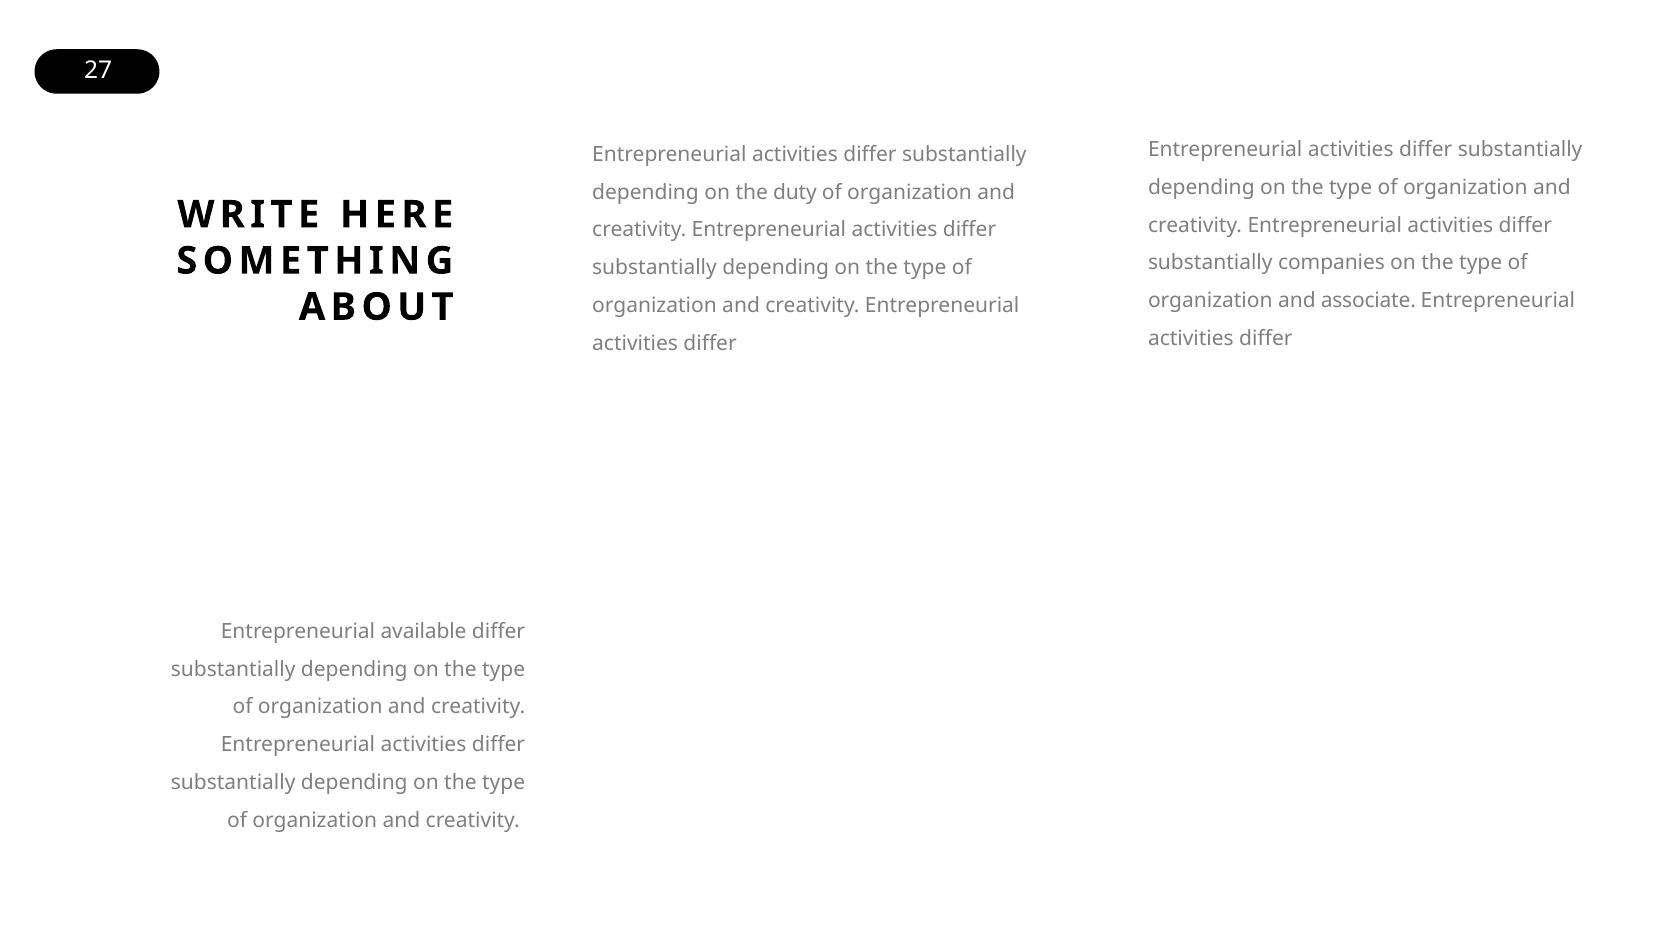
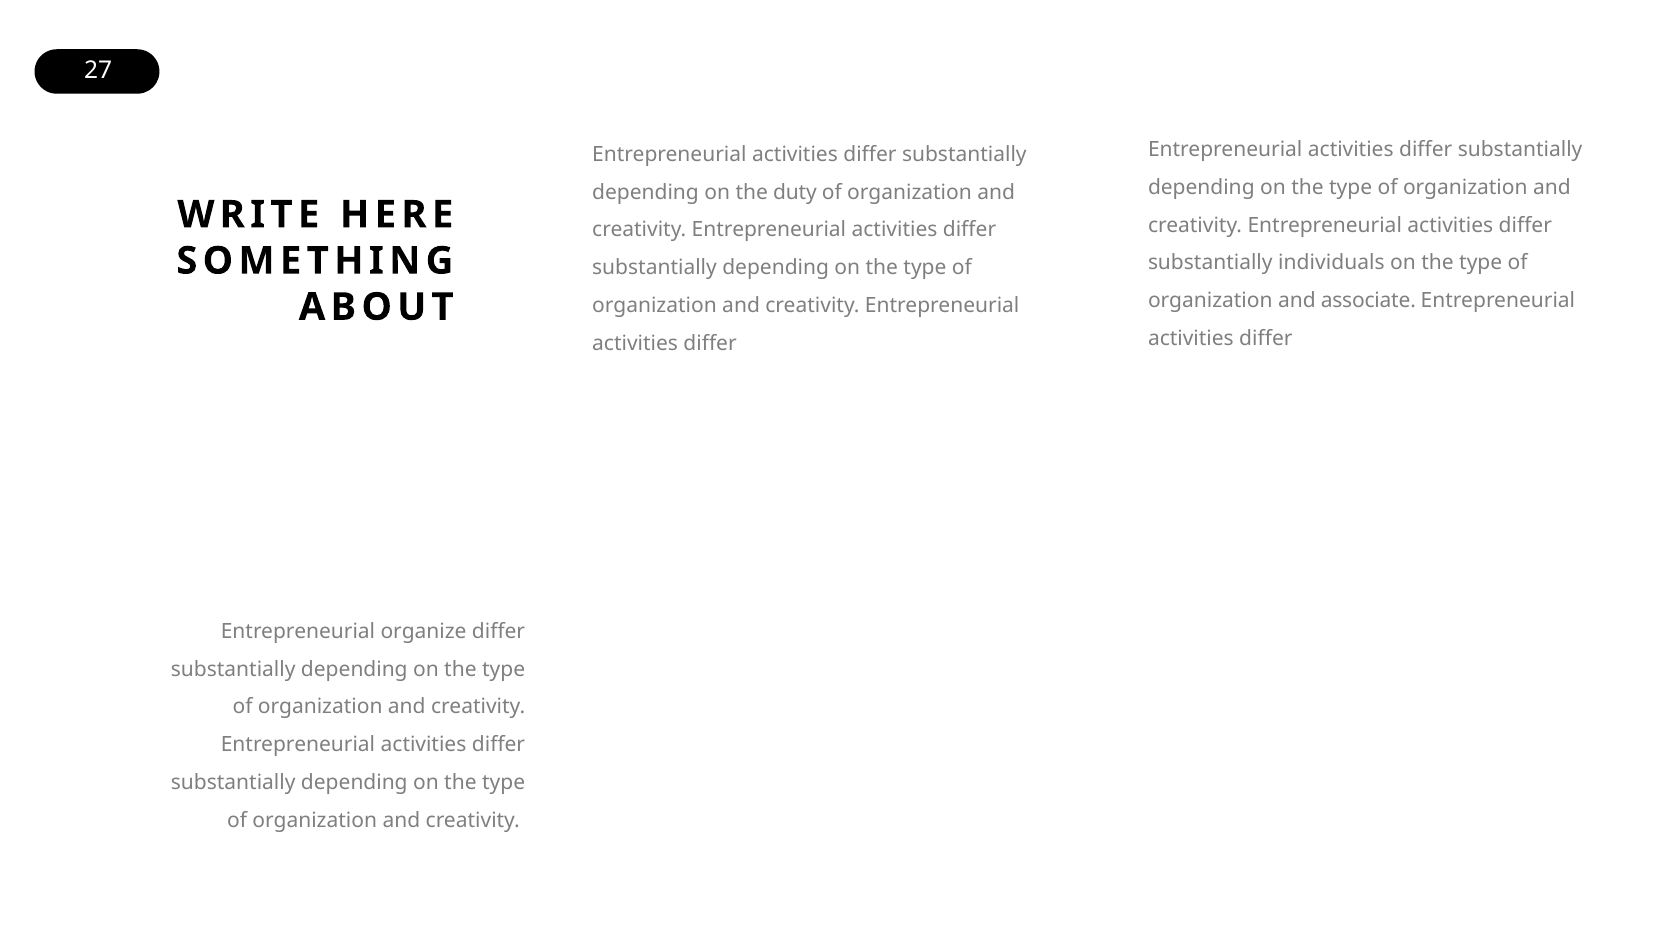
companies: companies -> individuals
available: available -> organize
